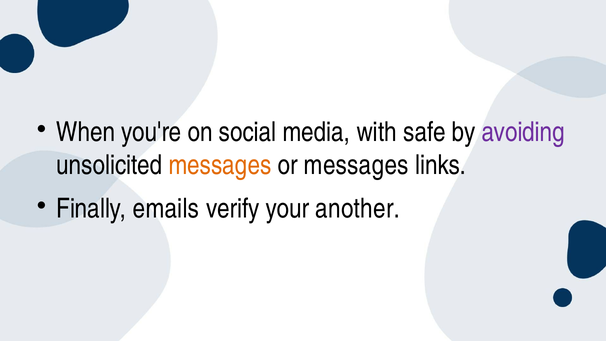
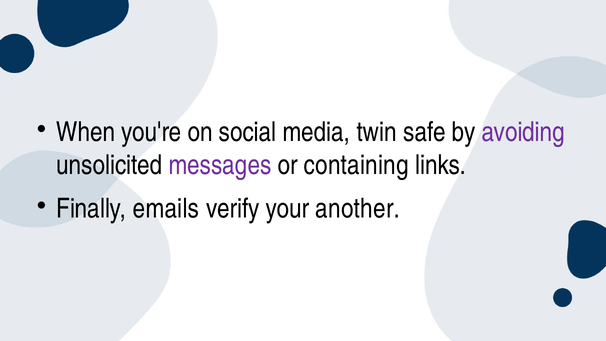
with: with -> twin
messages at (220, 165) colour: orange -> purple
or messages: messages -> containing
